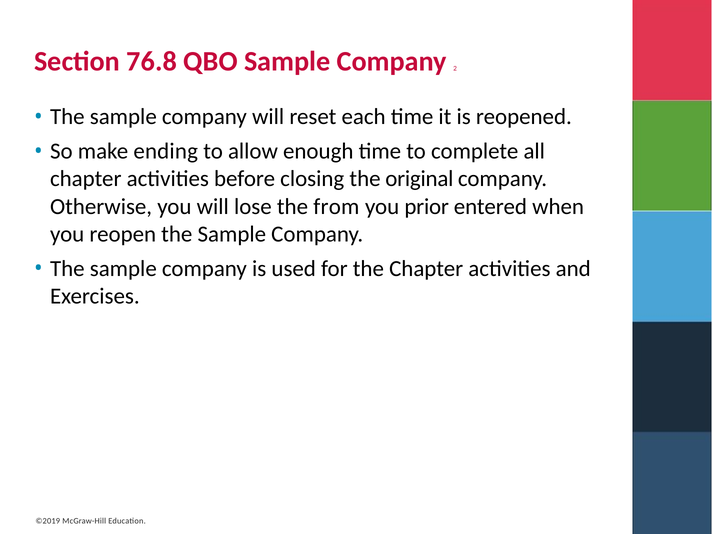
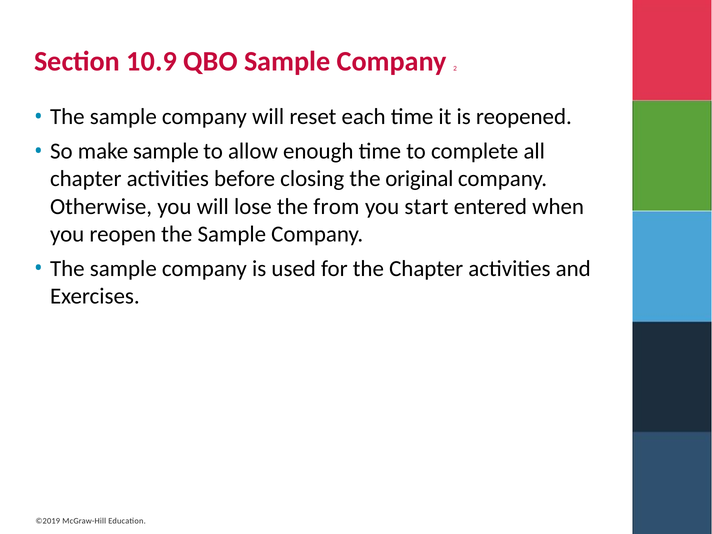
76.8: 76.8 -> 10.9
make ending: ending -> sample
prior: prior -> start
